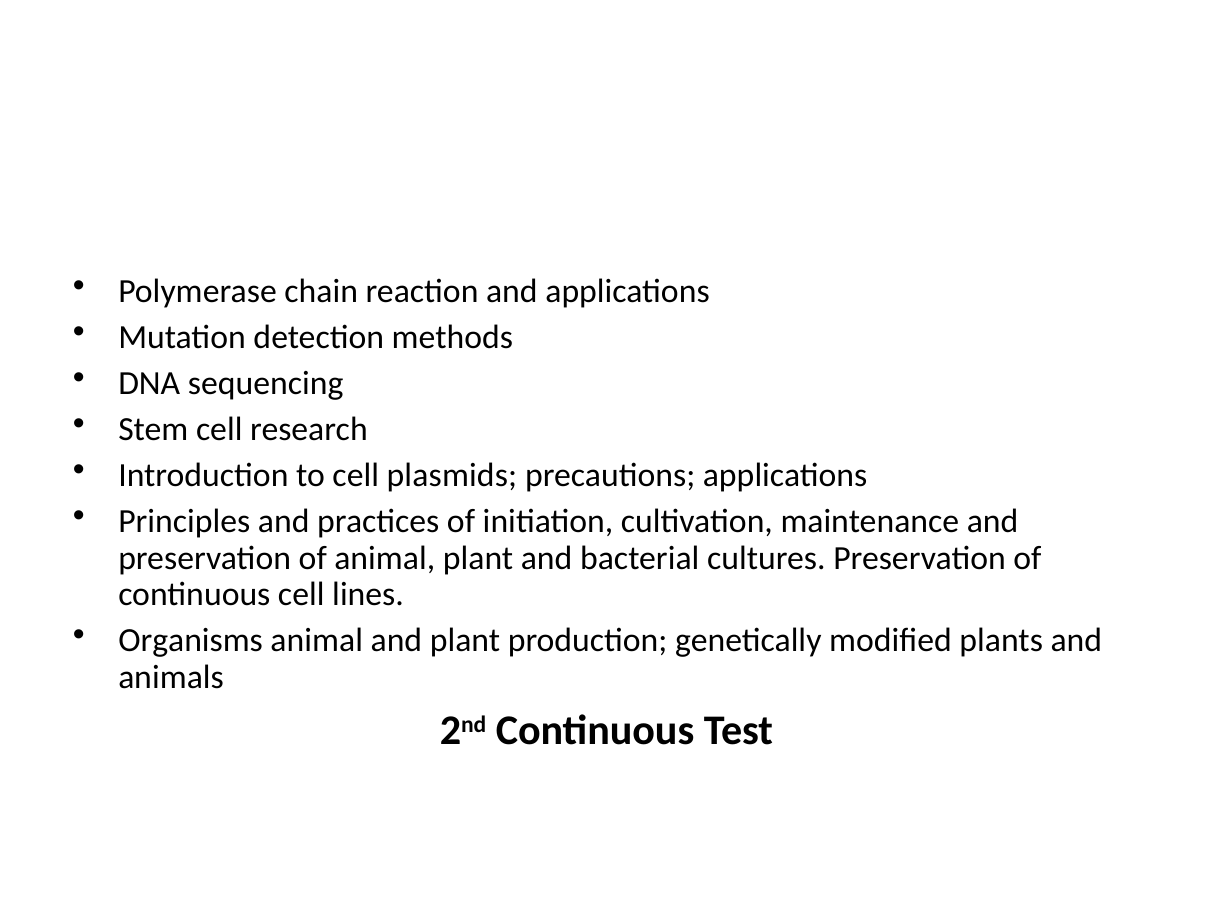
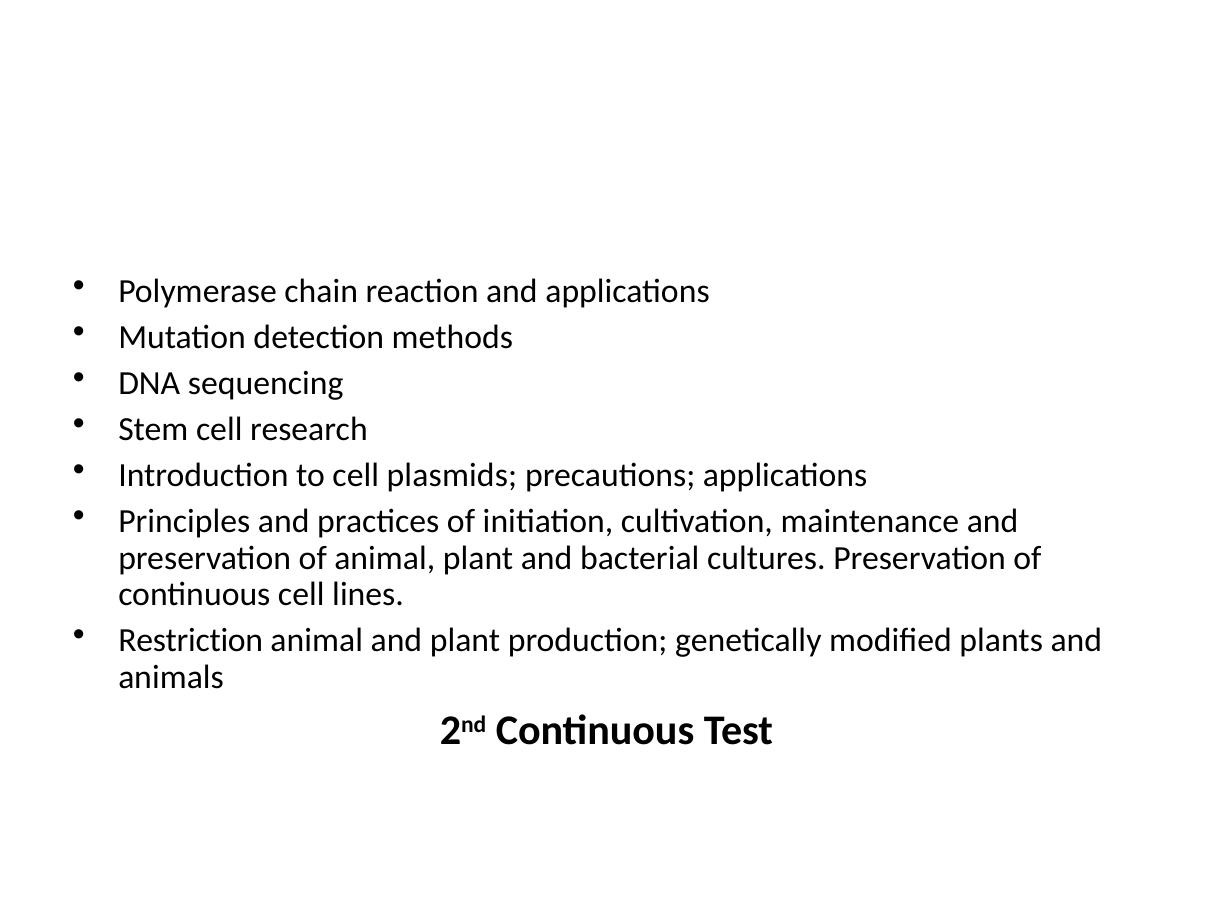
Organisms: Organisms -> Restriction
